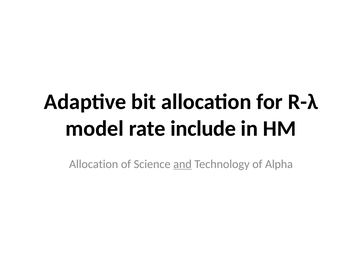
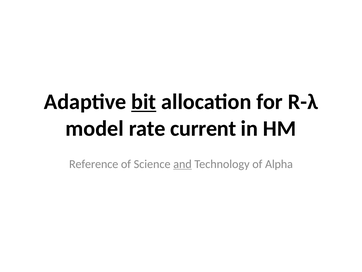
bit underline: none -> present
include: include -> current
Allocation at (94, 164): Allocation -> Reference
